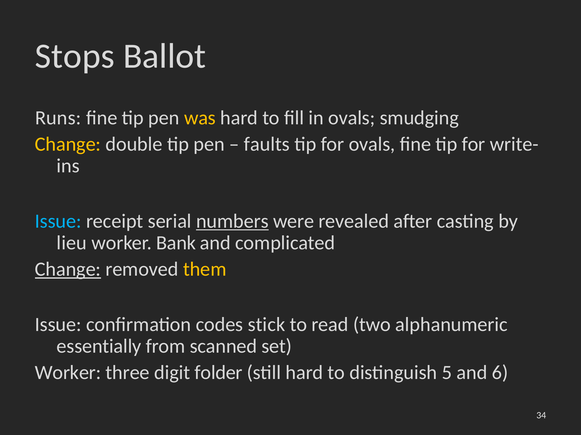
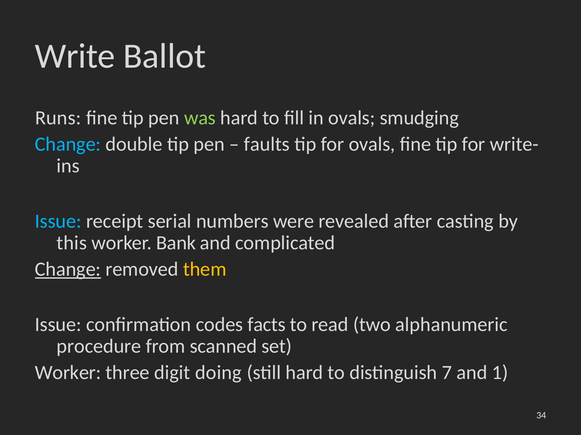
Stops: Stops -> Write
was colour: yellow -> light green
Change at (68, 145) colour: yellow -> light blue
numbers underline: present -> none
lieu: lieu -> this
stick: stick -> facts
essentially: essentially -> procedure
folder: folder -> doing
5: 5 -> 7
6: 6 -> 1
